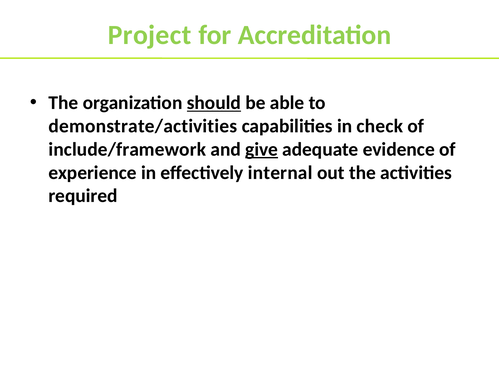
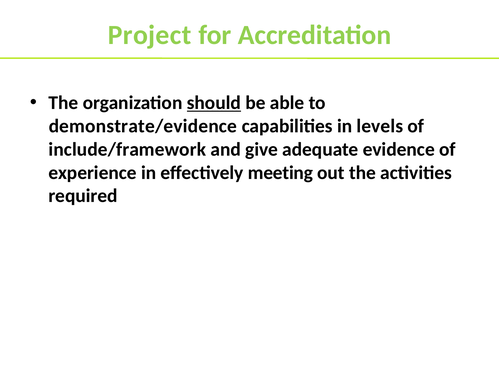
demonstrate/activities: demonstrate/activities -> demonstrate/evidence
check: check -> levels
give underline: present -> none
internal: internal -> meeting
